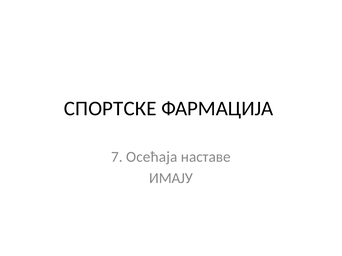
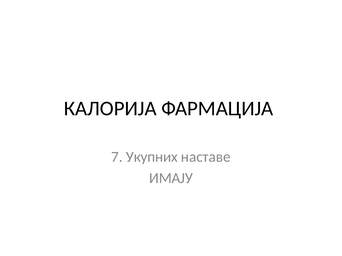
СПОРТСКЕ: СПОРТСКЕ -> КАЛОРИЈА
Осећаја: Осећаја -> Укупних
